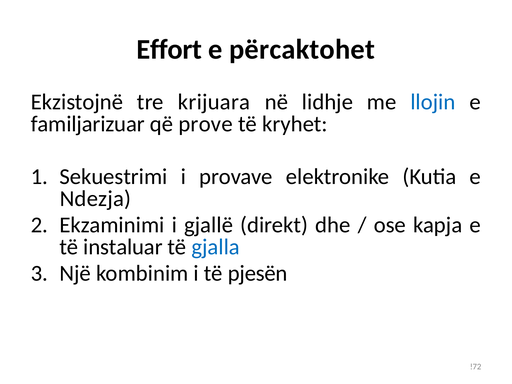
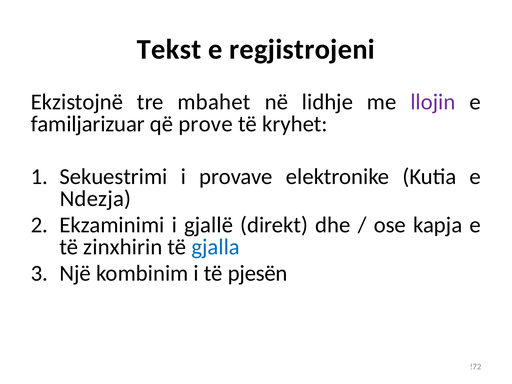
Effort: Effort -> Tekst
përcaktohet: përcaktohet -> regjistrojeni
krijuara: krijuara -> mbahet
llojin colour: blue -> purple
instaluar: instaluar -> zinxhirin
